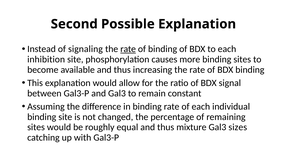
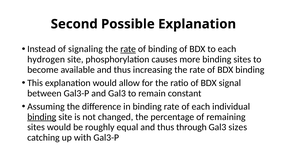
inhibition: inhibition -> hydrogen
binding at (42, 117) underline: none -> present
mixture: mixture -> through
